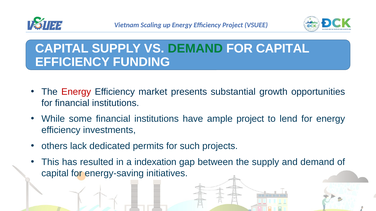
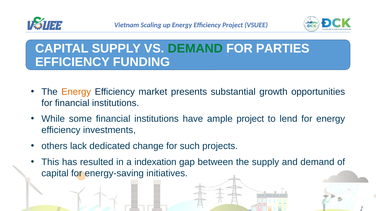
FOR CAPITAL: CAPITAL -> PARTIES
Energy at (76, 92) colour: red -> orange
permits: permits -> change
